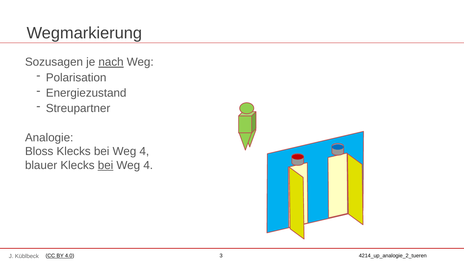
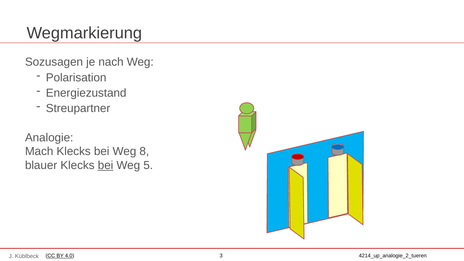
nach underline: present -> none
Bloss: Bloss -> Mach
4 at (144, 151): 4 -> 8
4 at (148, 165): 4 -> 5
